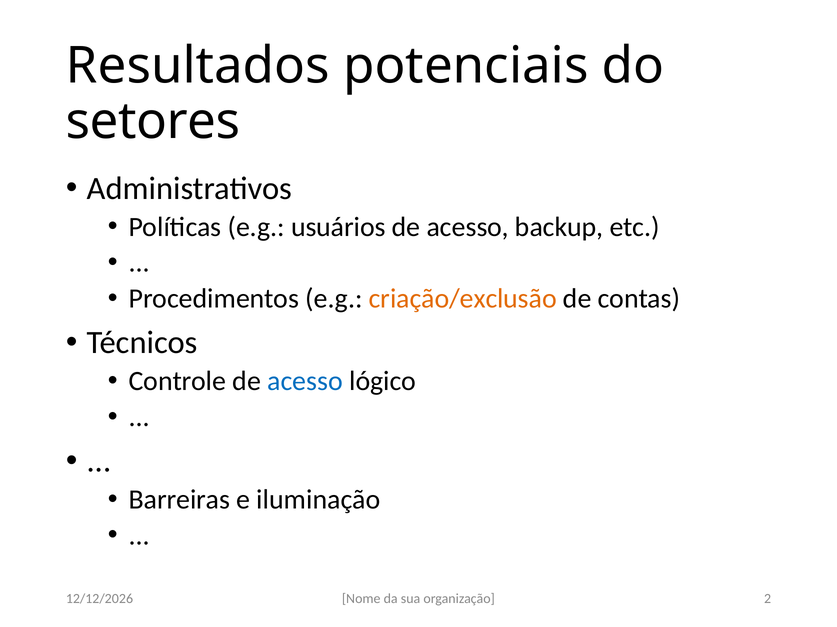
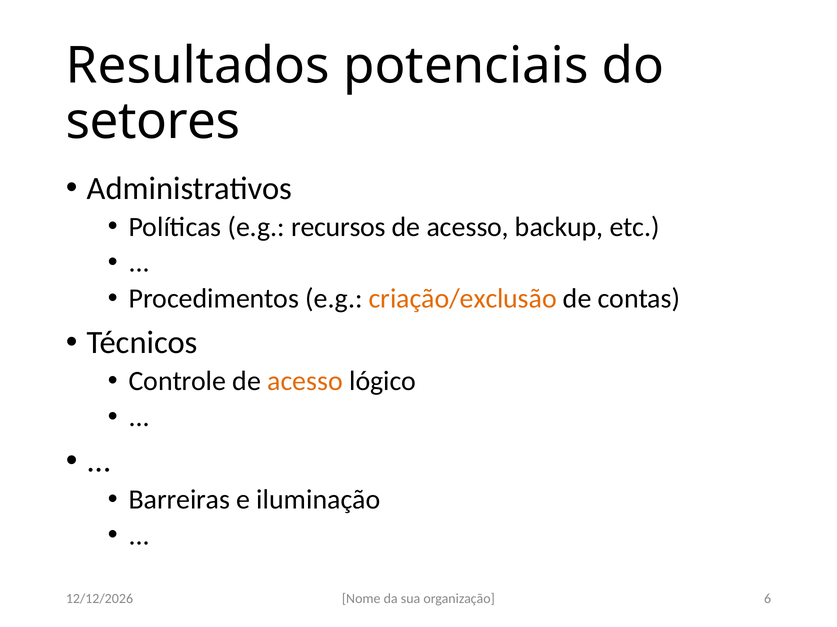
usuários: usuários -> recursos
acesso at (305, 382) colour: blue -> orange
2: 2 -> 6
